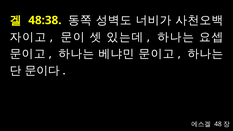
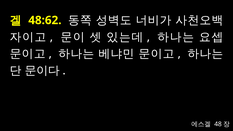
48:38: 48:38 -> 48:62
